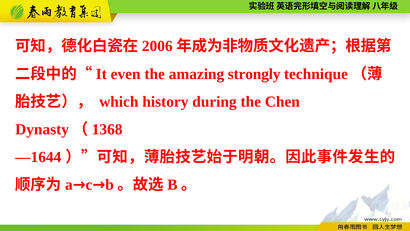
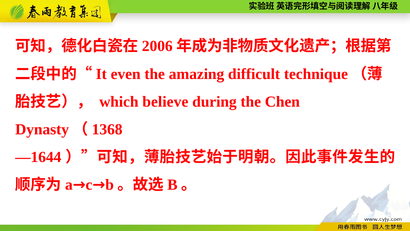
strongly: strongly -> difficult
history: history -> believe
